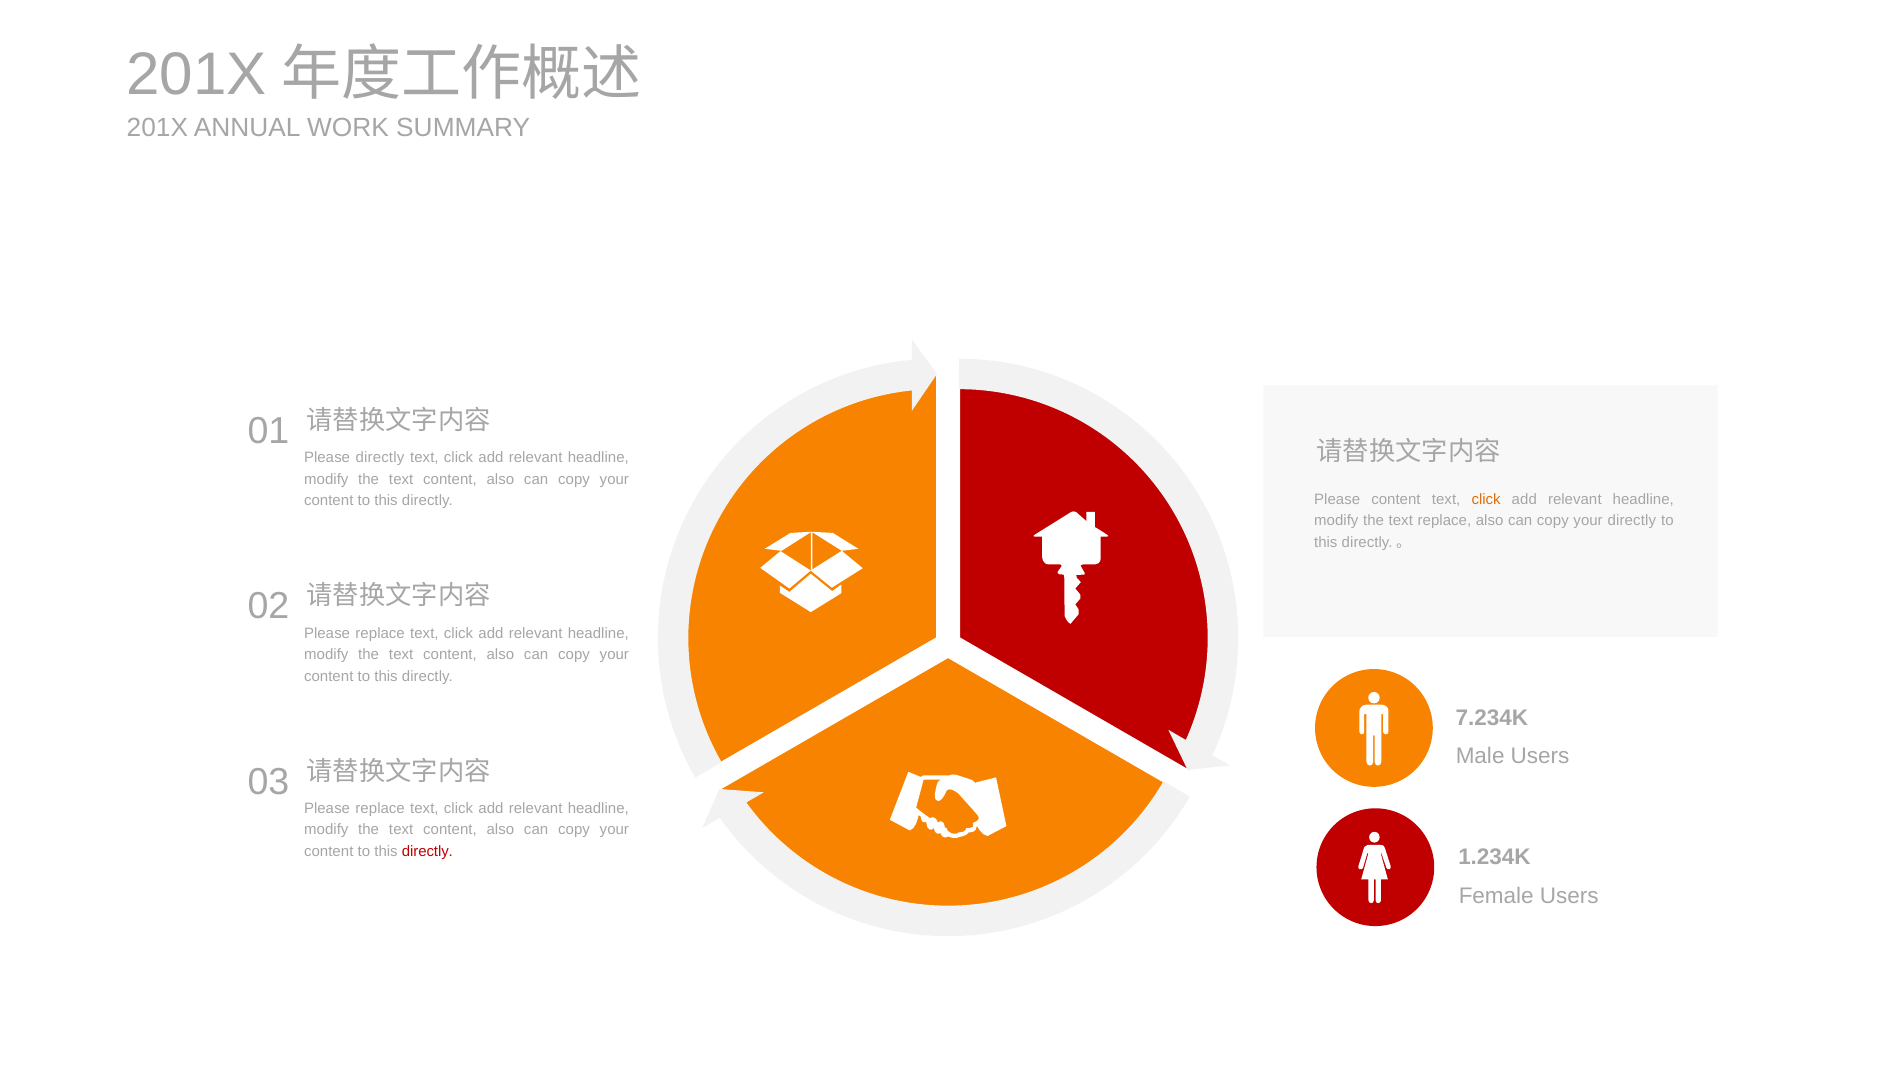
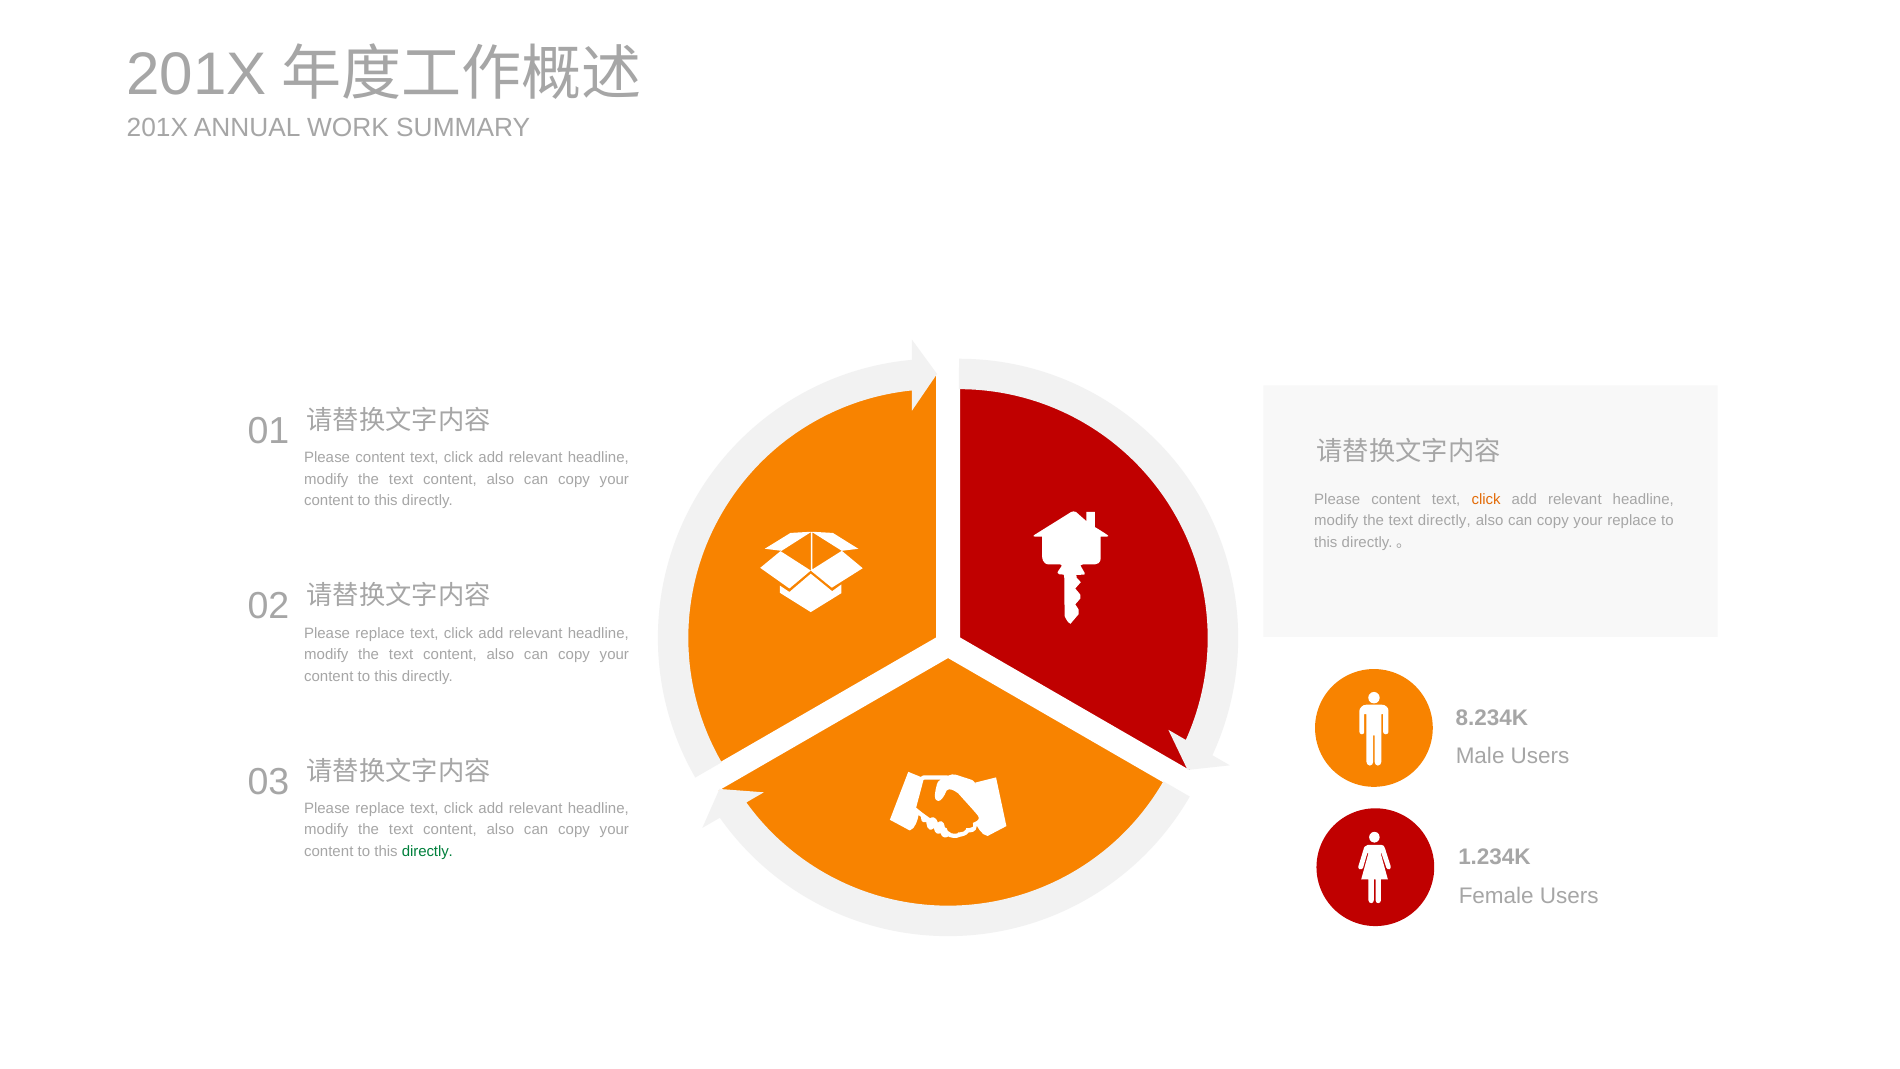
directly at (380, 458): directly -> content
text replace: replace -> directly
your directly: directly -> replace
7.234K: 7.234K -> 8.234K
directly at (427, 851) colour: red -> green
